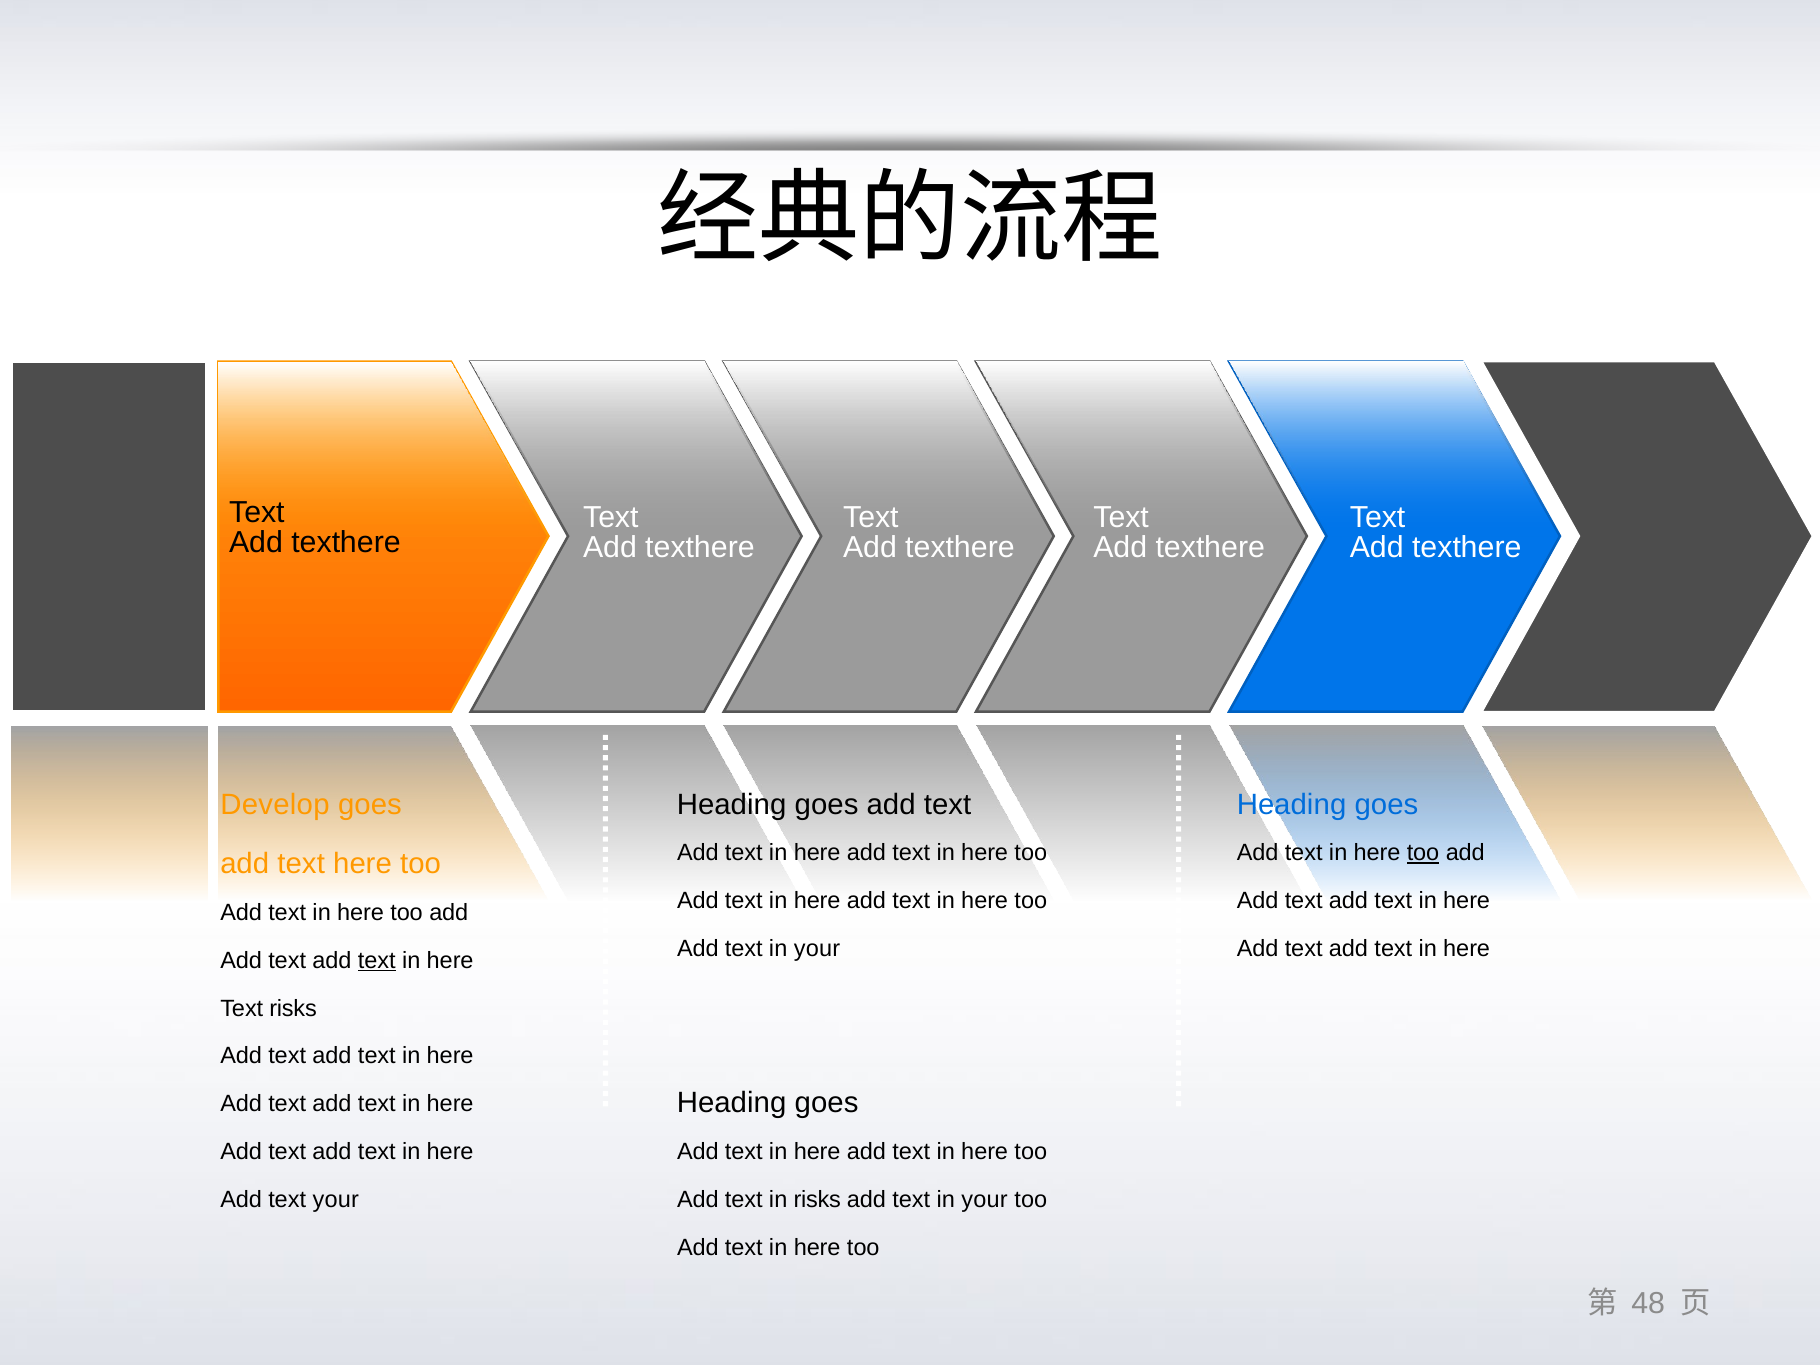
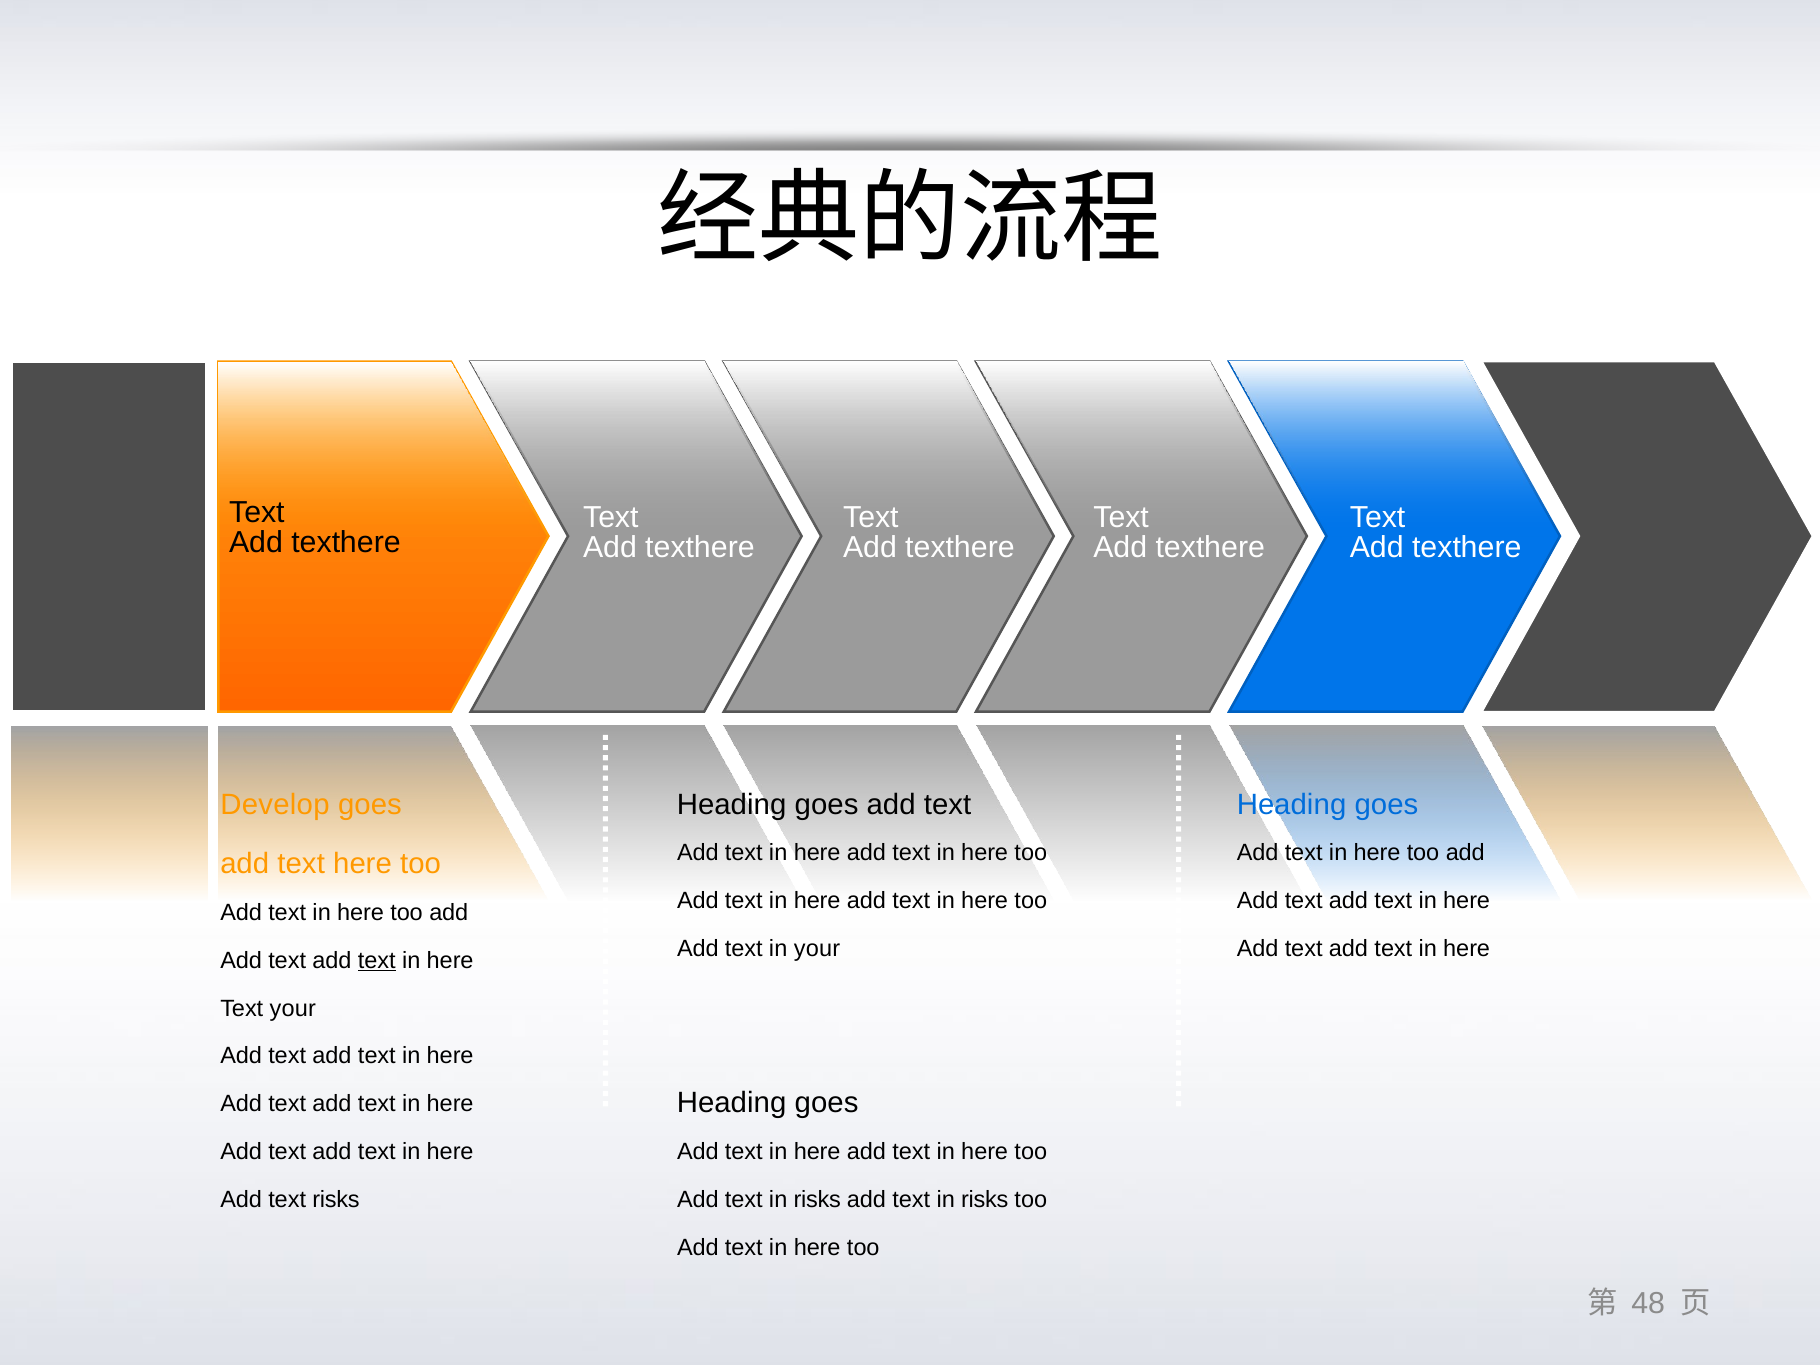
too at (1423, 853) underline: present -> none
Text risks: risks -> your
text your: your -> risks
your at (985, 1200): your -> risks
